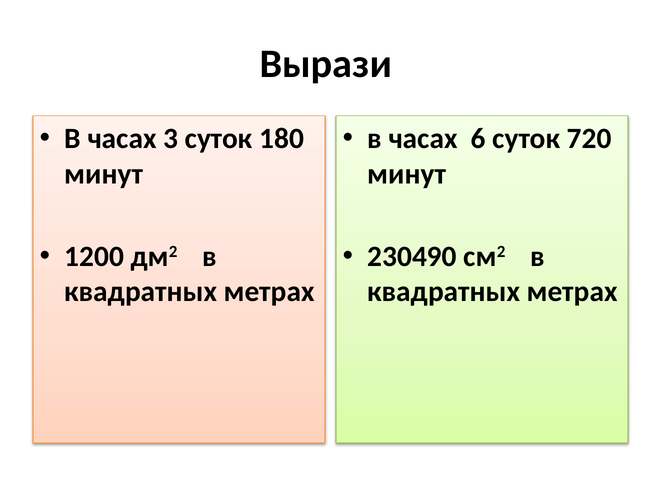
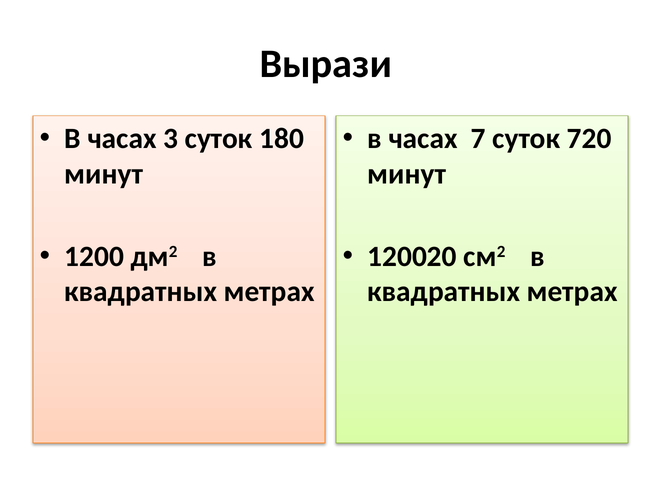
6: 6 -> 7
230490: 230490 -> 120020
